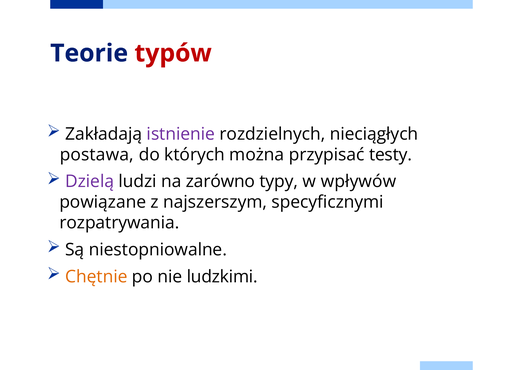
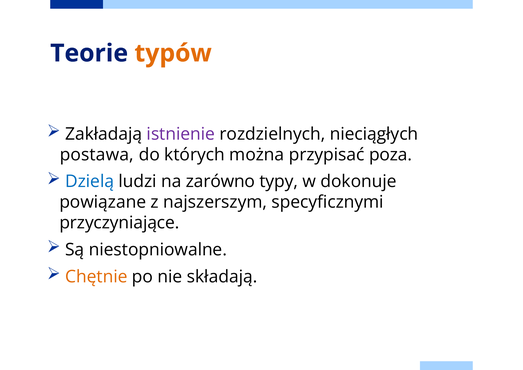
typów colour: red -> orange
testy: testy -> poza
Dzielą colour: purple -> blue
wpływów: wpływów -> dokonuje
rozpatrywania: rozpatrywania -> przyczyniające
ludzkimi: ludzkimi -> składają
